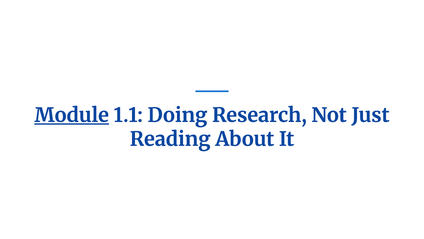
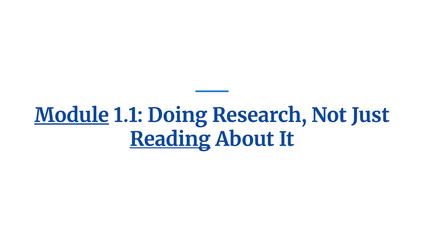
Reading underline: none -> present
